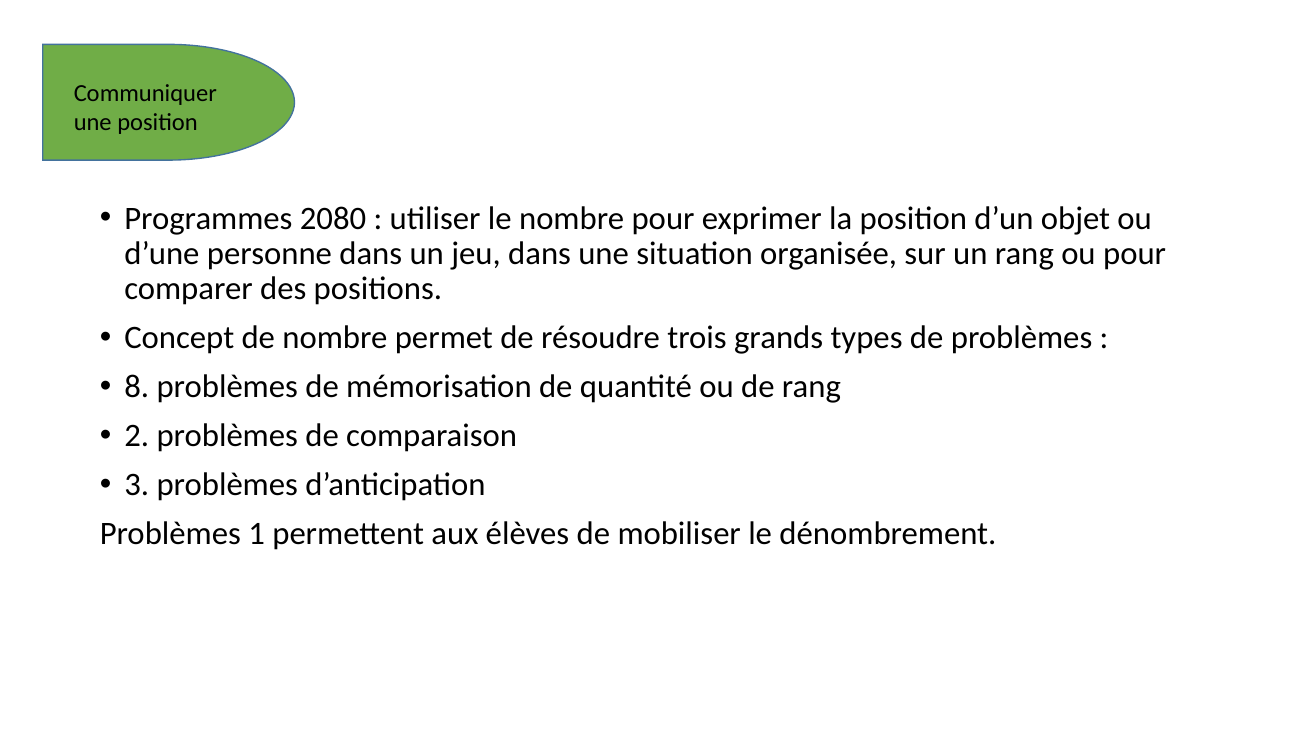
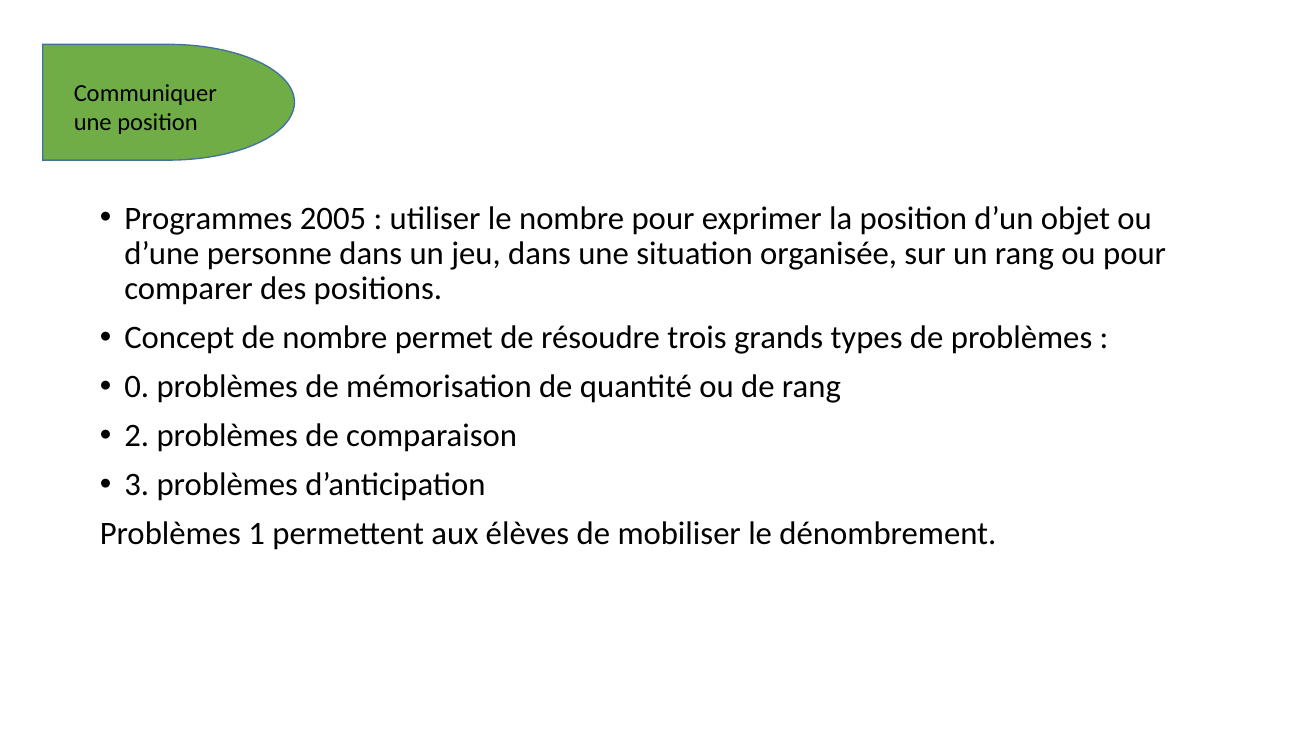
2080: 2080 -> 2005
8: 8 -> 0
